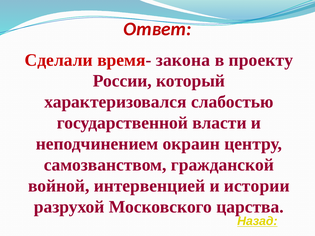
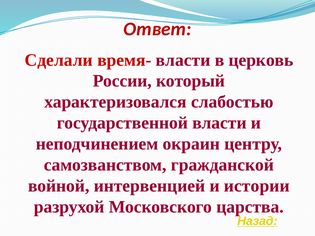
время- закона: закона -> власти
проекту: проекту -> церковь
